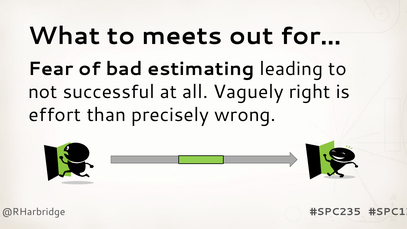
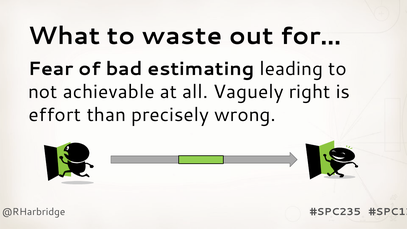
meets: meets -> waste
successful: successful -> achievable
